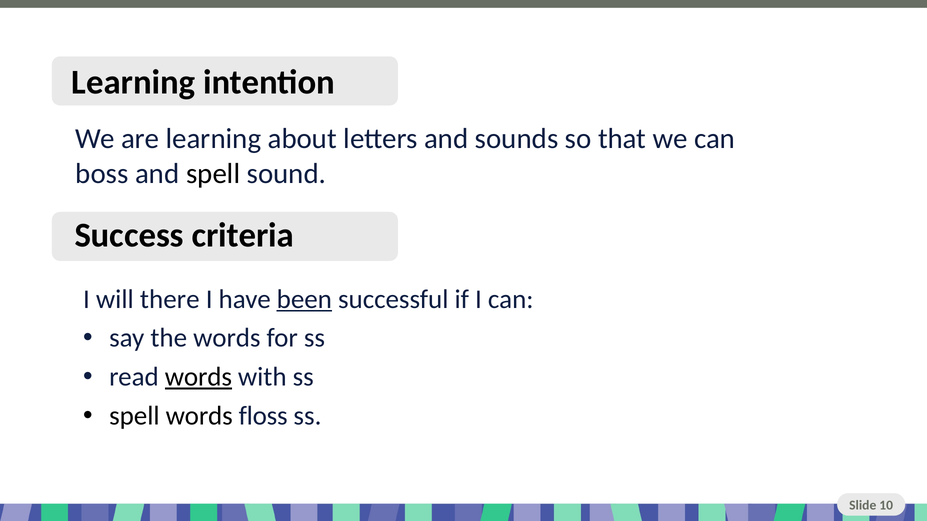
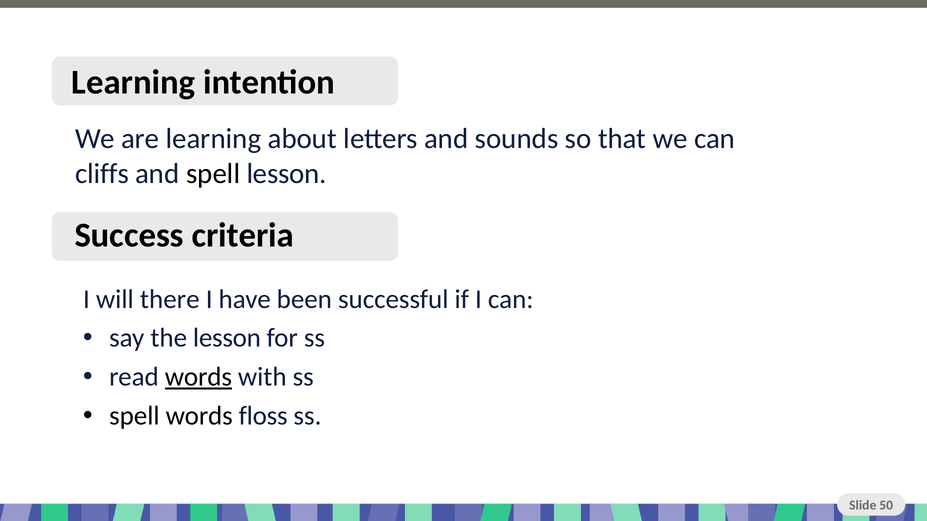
boss: boss -> cliffs
spell sound: sound -> lesson
been underline: present -> none
the words: words -> lesson
10: 10 -> 50
